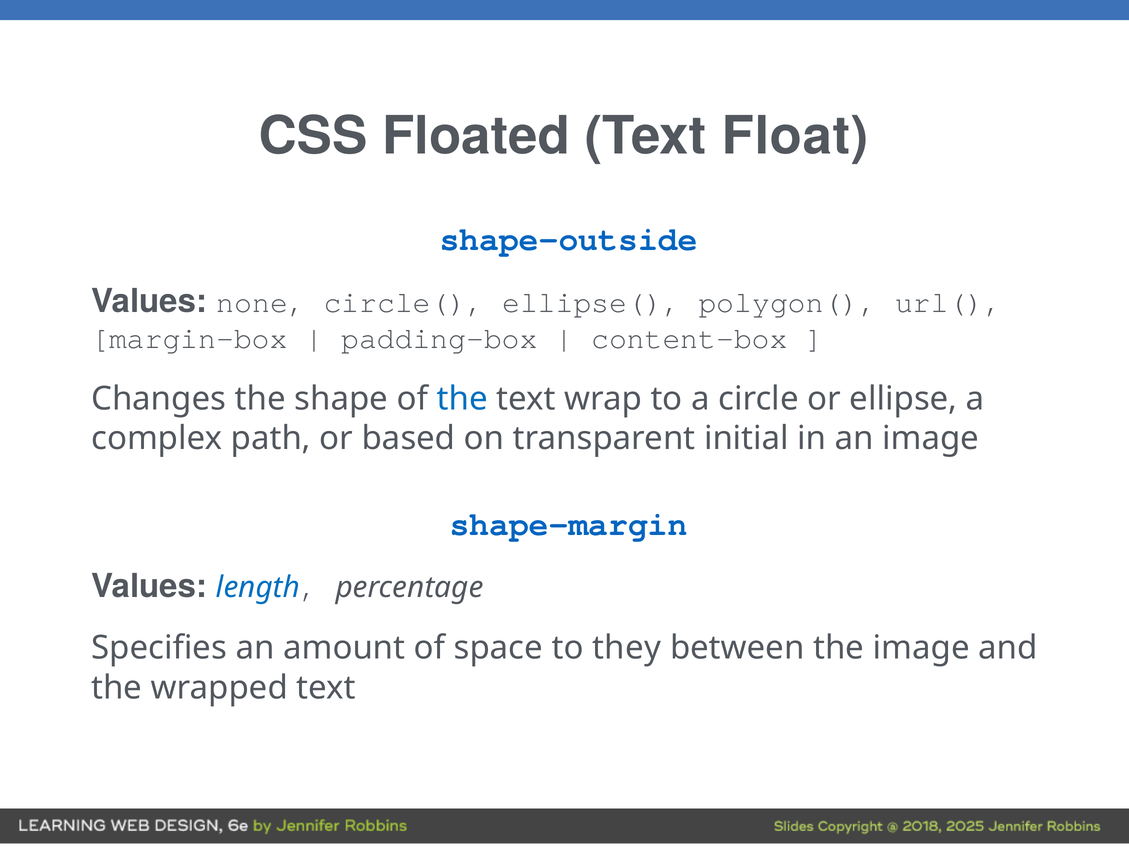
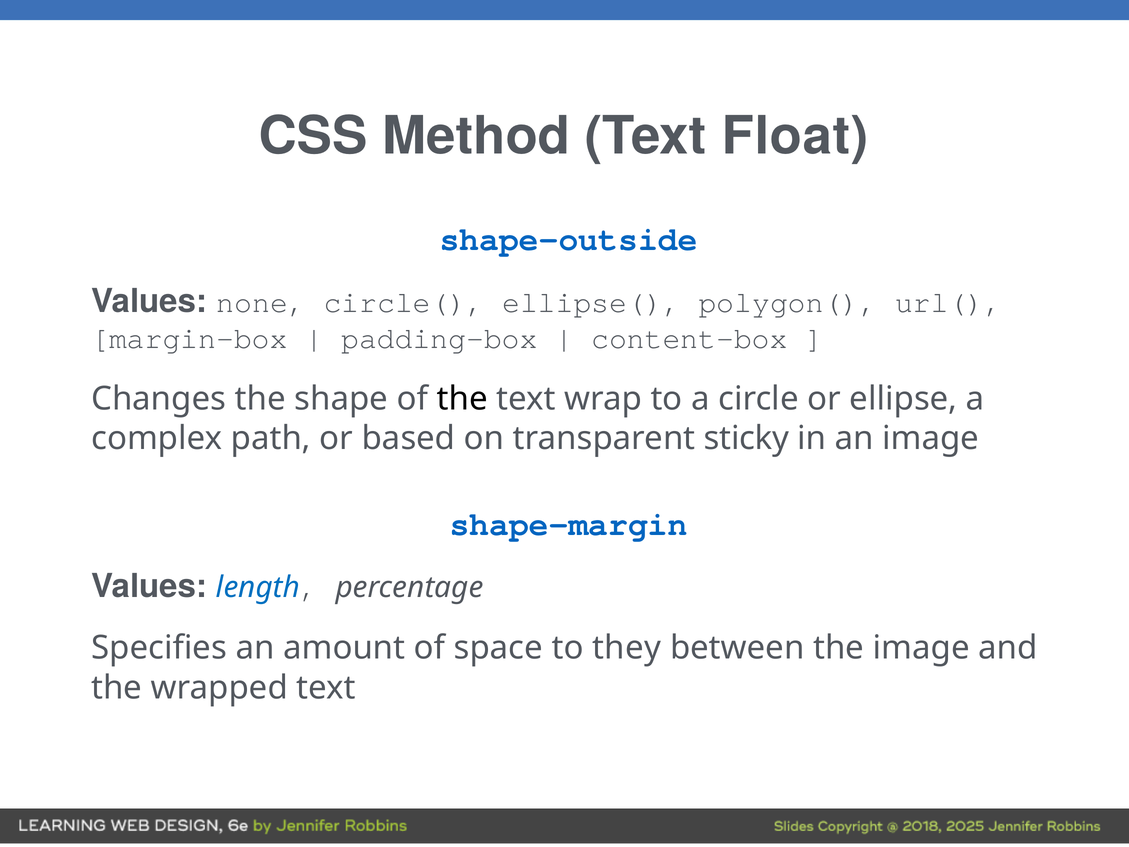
Floated: Floated -> Method
the at (462, 399) colour: blue -> black
initial: initial -> sticky
